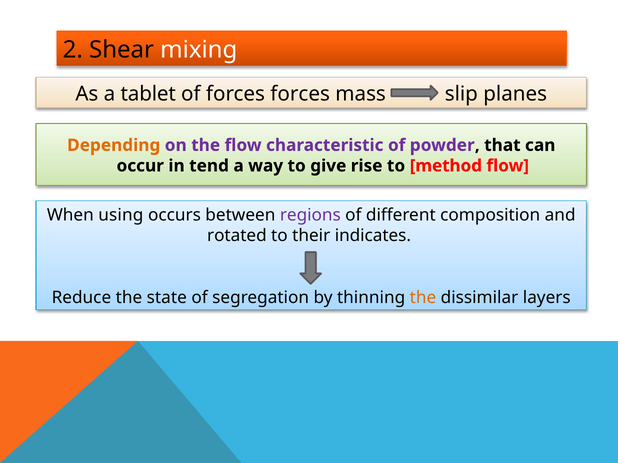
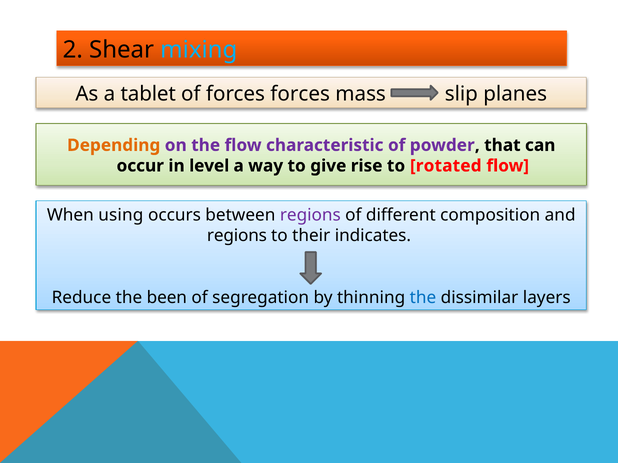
mixing colour: white -> light blue
tend: tend -> level
method: method -> rotated
rotated at (237, 236): rotated -> regions
state: state -> been
the at (423, 298) colour: orange -> blue
